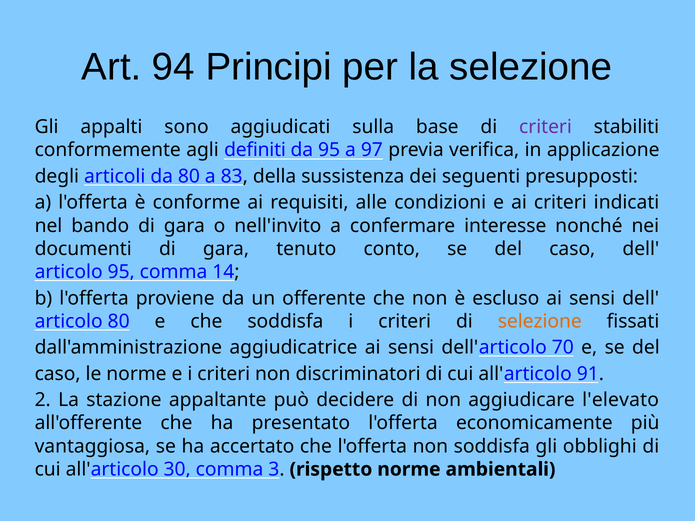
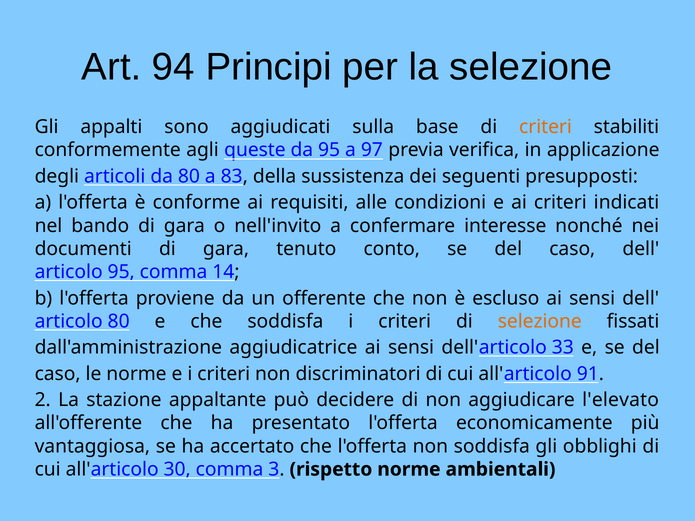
criteri at (545, 127) colour: purple -> orange
definiti: definiti -> queste
70: 70 -> 33
